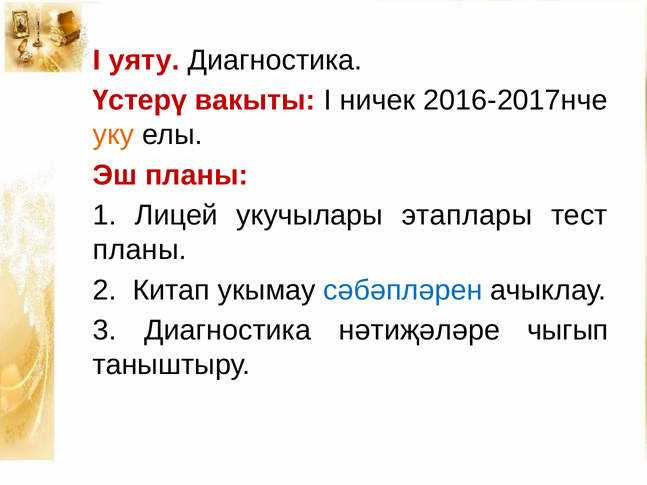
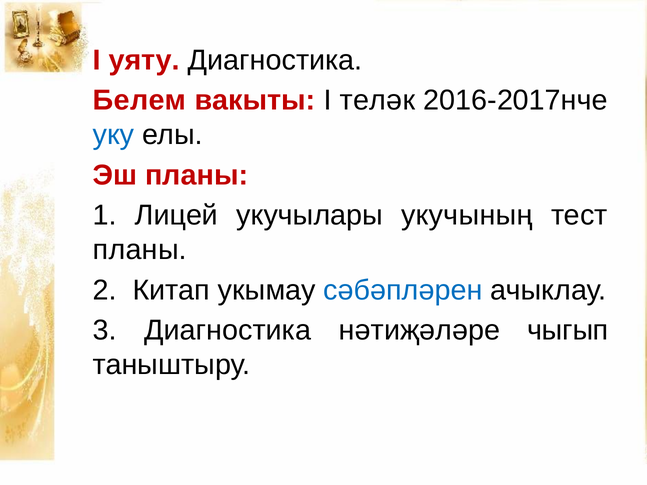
Үстерү: Үстерү -> Белем
ничек: ничек -> теләк
уку colour: orange -> blue
этаплары: этаплары -> укучының
